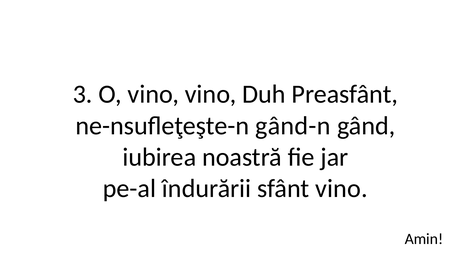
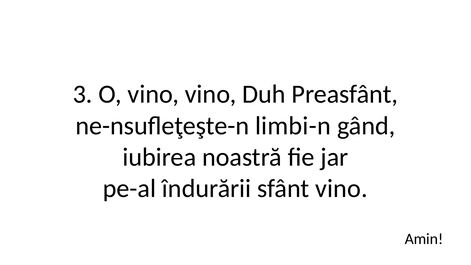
gând-n: gând-n -> limbi-n
